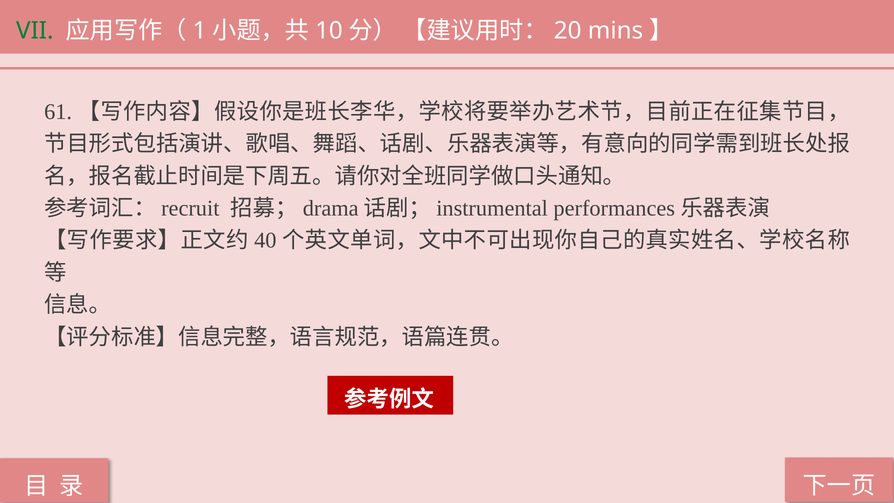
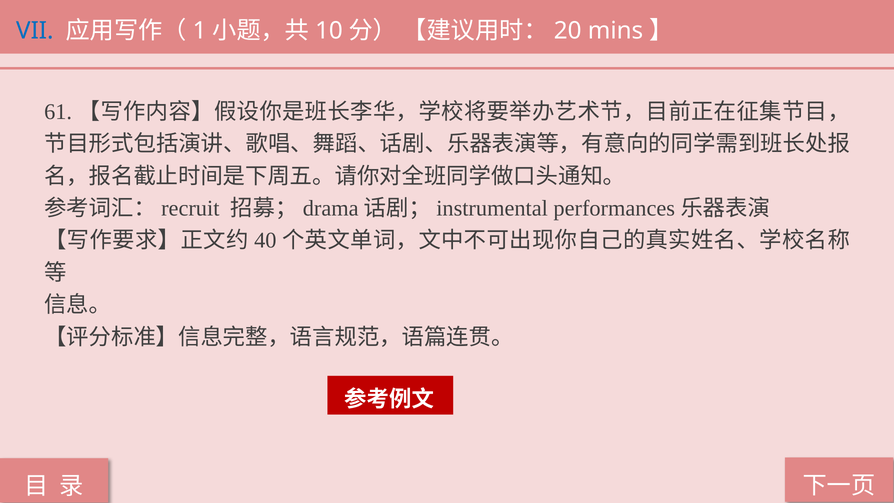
VII colour: green -> blue
